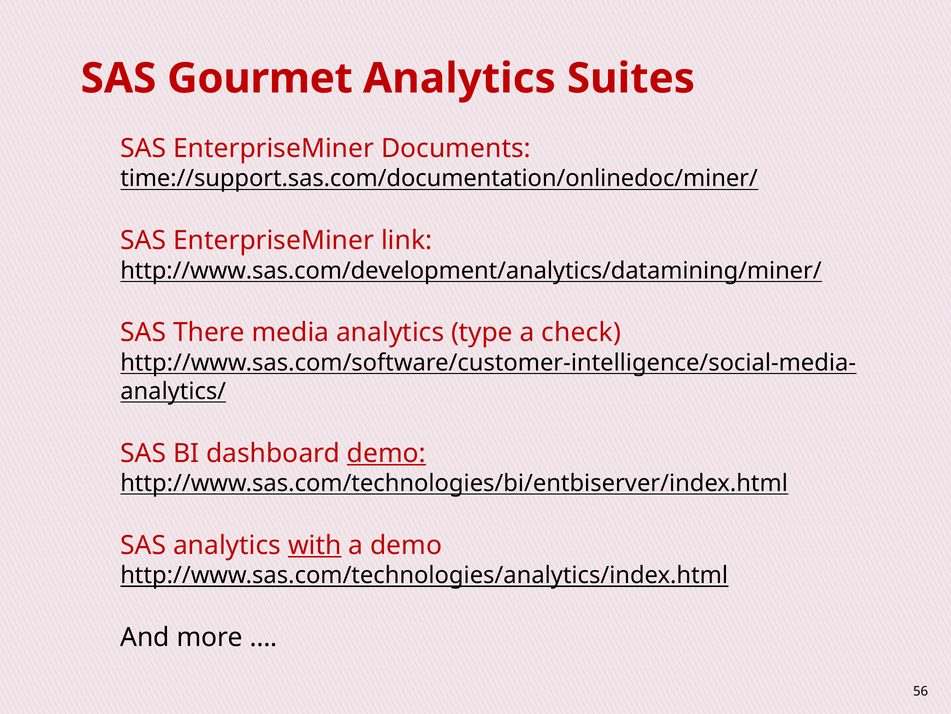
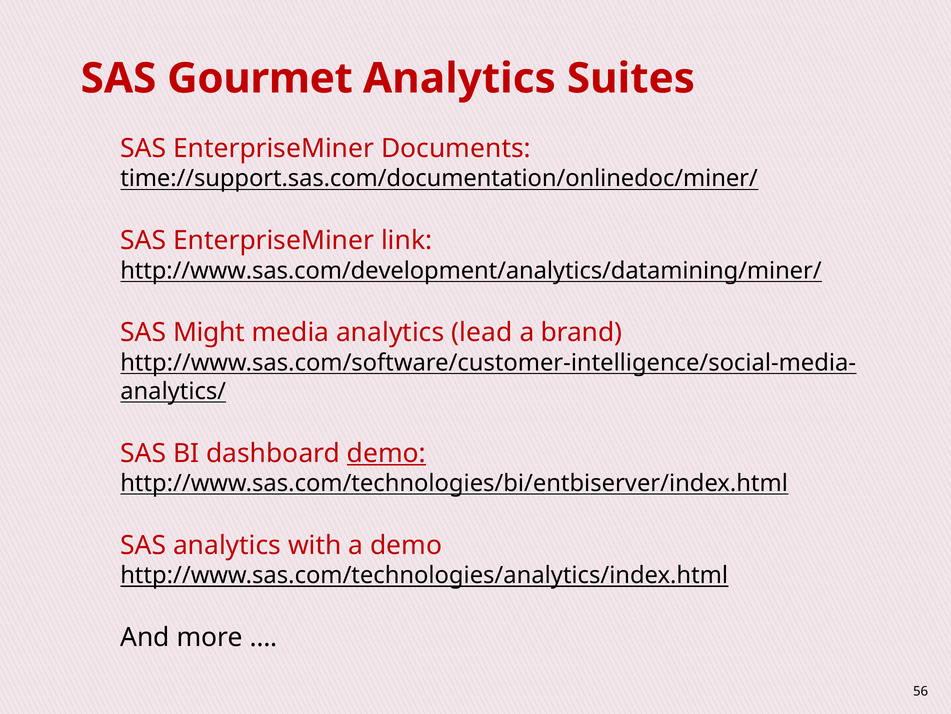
There: There -> Might
type: type -> lead
check: check -> brand
with underline: present -> none
